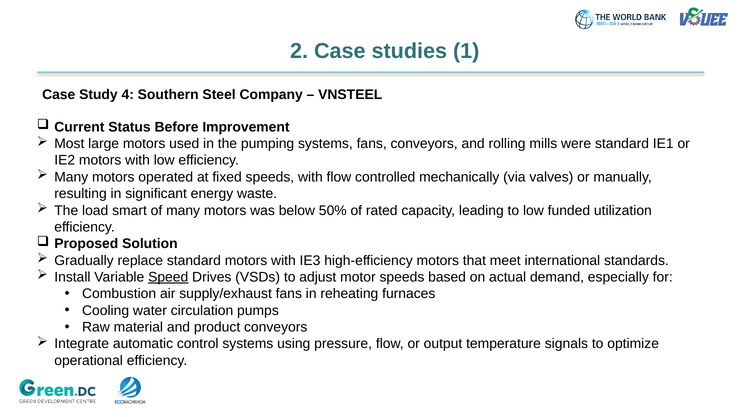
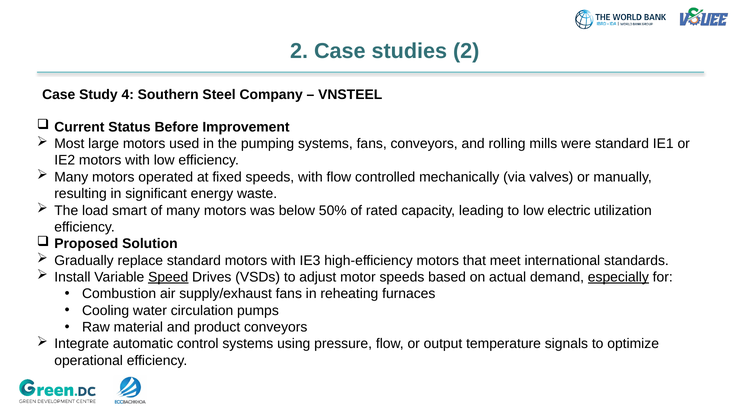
studies 1: 1 -> 2
funded: funded -> electric
especially underline: none -> present
